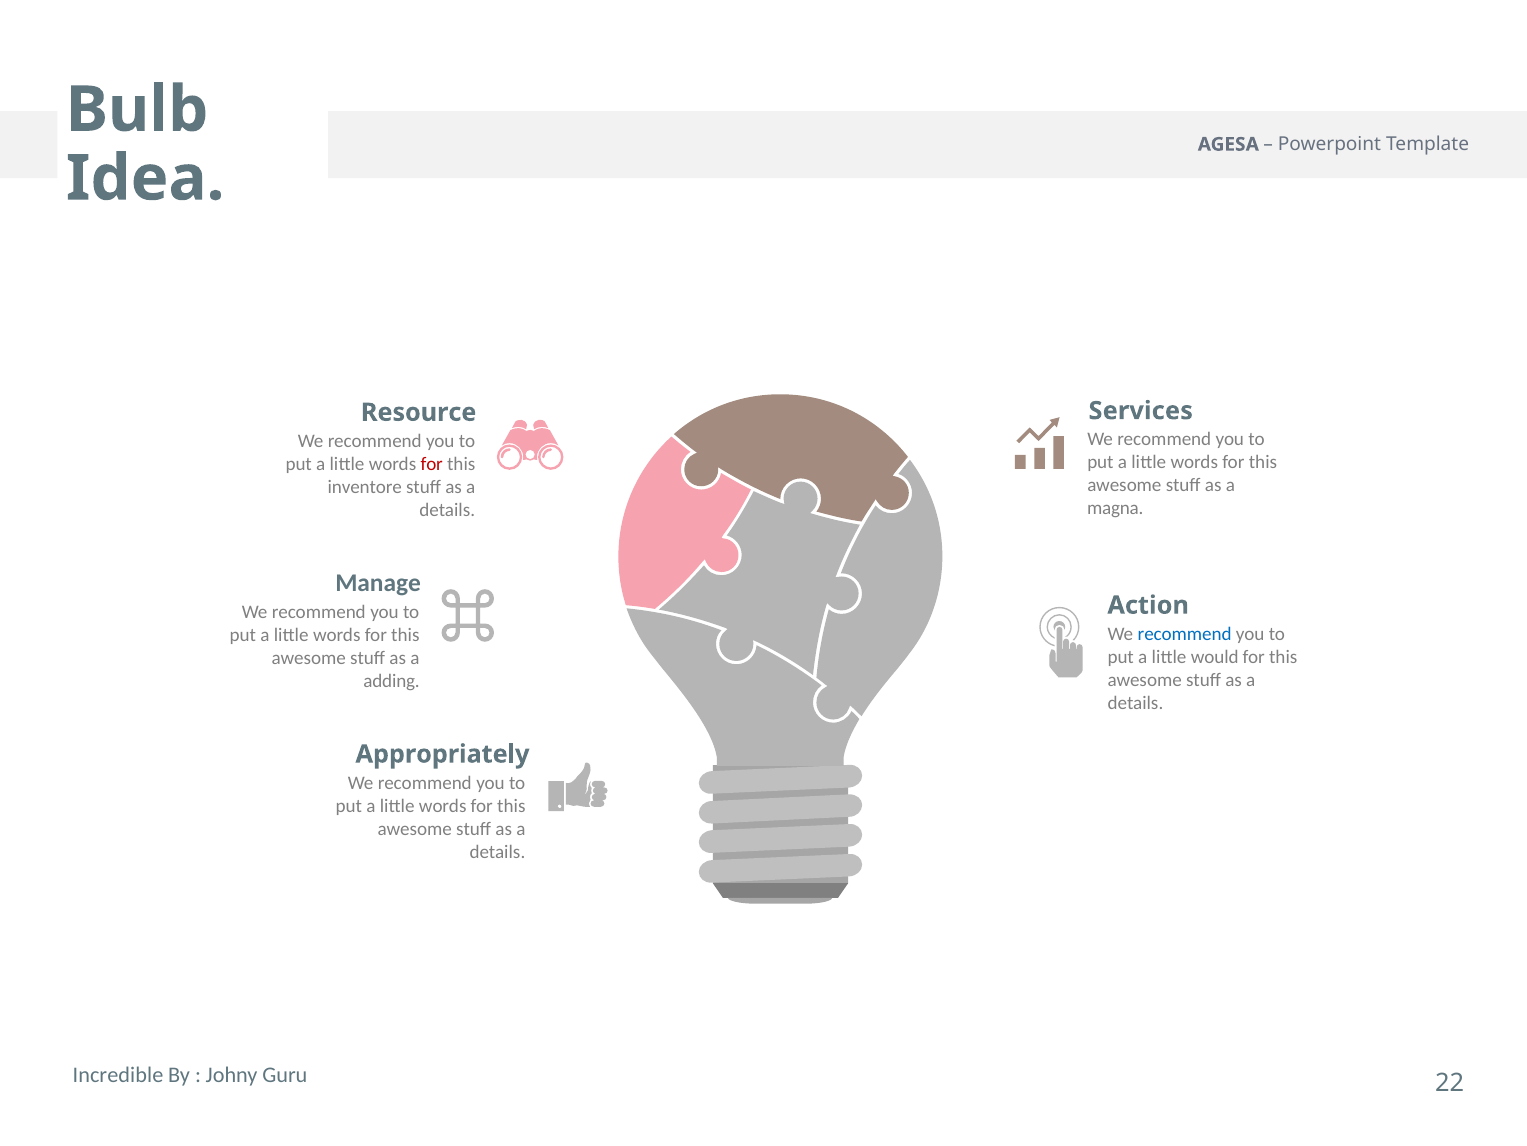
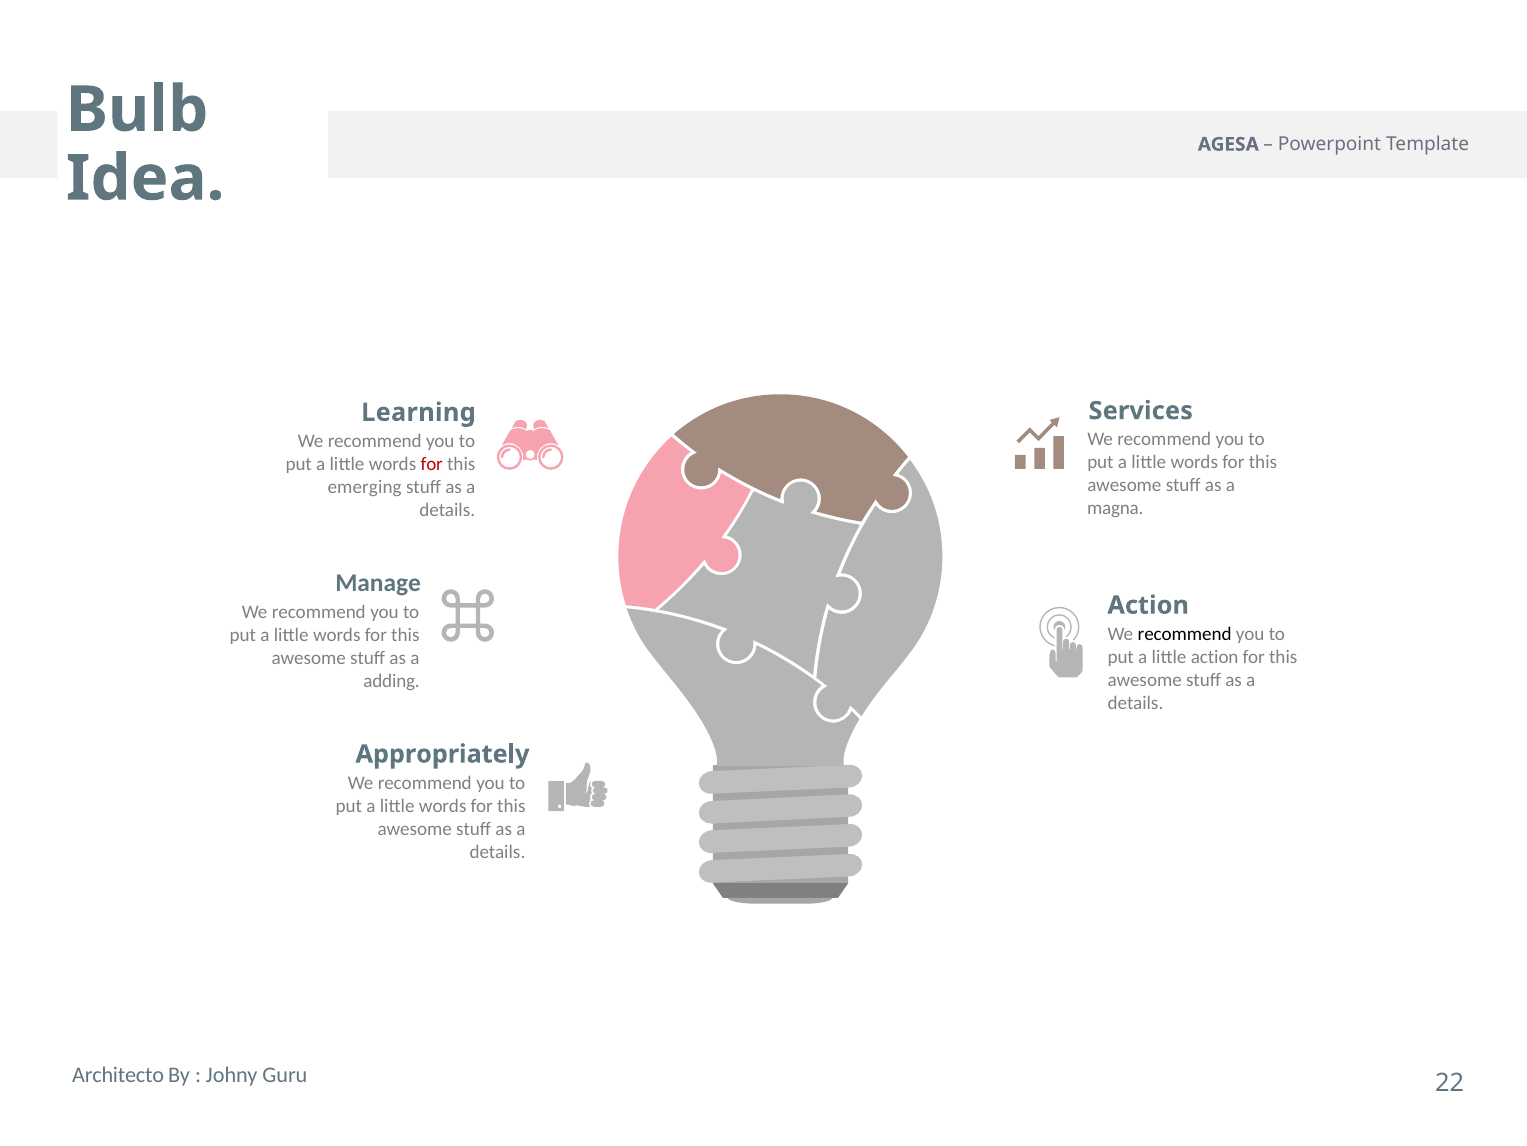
Resource: Resource -> Learning
inventore: inventore -> emerging
recommend at (1185, 634) colour: blue -> black
little would: would -> action
Incredible: Incredible -> Architecto
